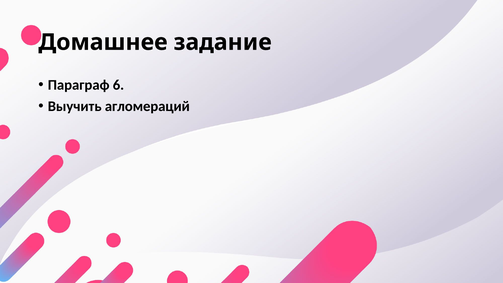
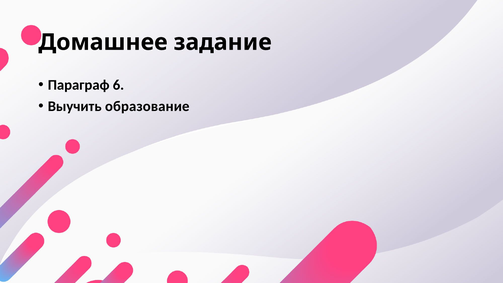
агломераций: агломераций -> образование
